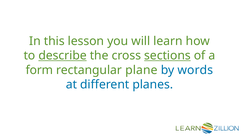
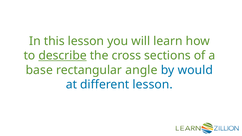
sections underline: present -> none
form: form -> base
plane: plane -> angle
words: words -> would
different planes: planes -> lesson
